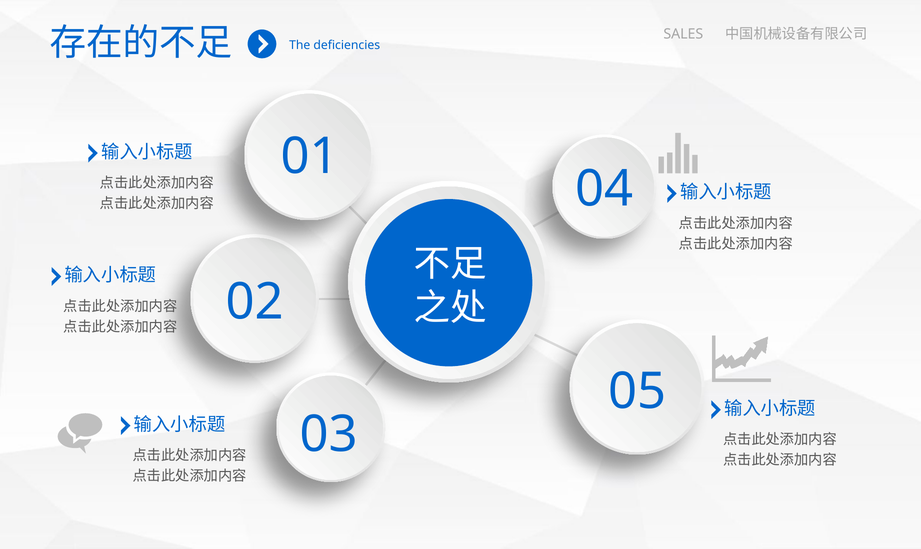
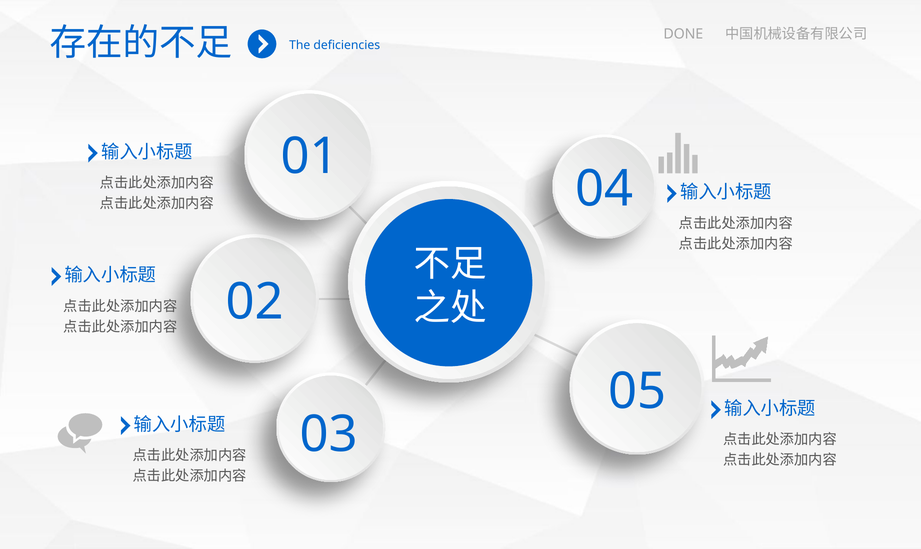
SALES: SALES -> DONE
